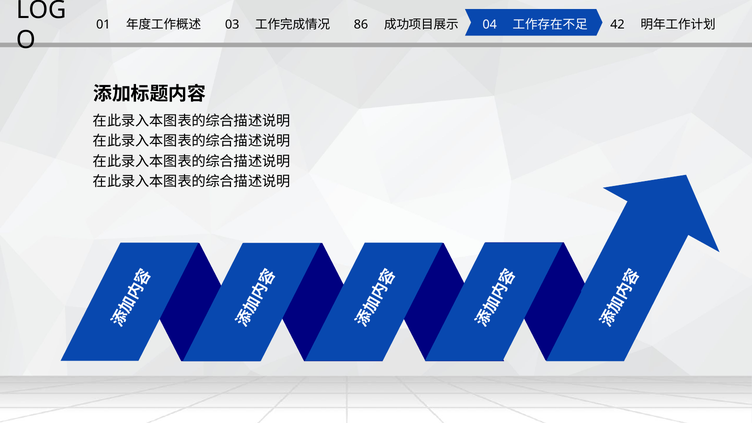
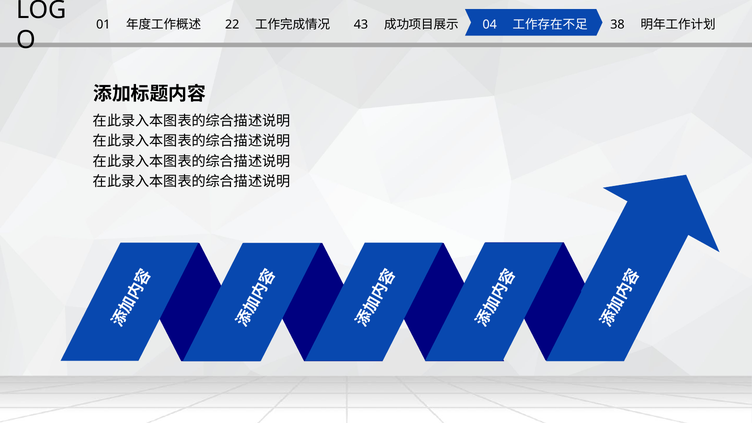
03: 03 -> 22
86: 86 -> 43
42: 42 -> 38
